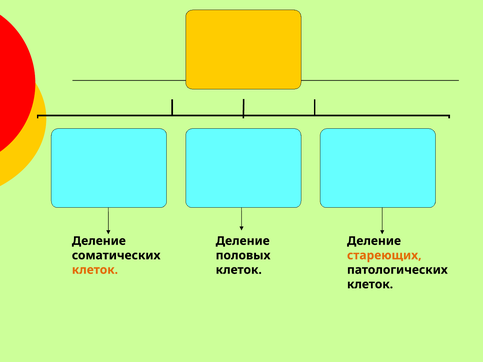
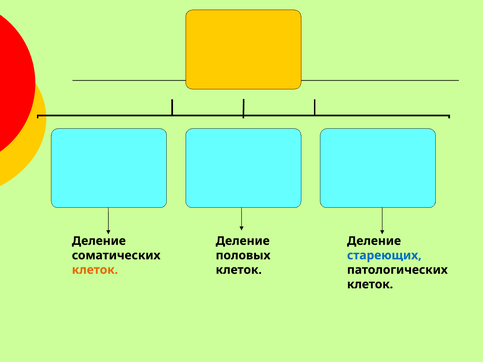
стареющих colour: orange -> blue
